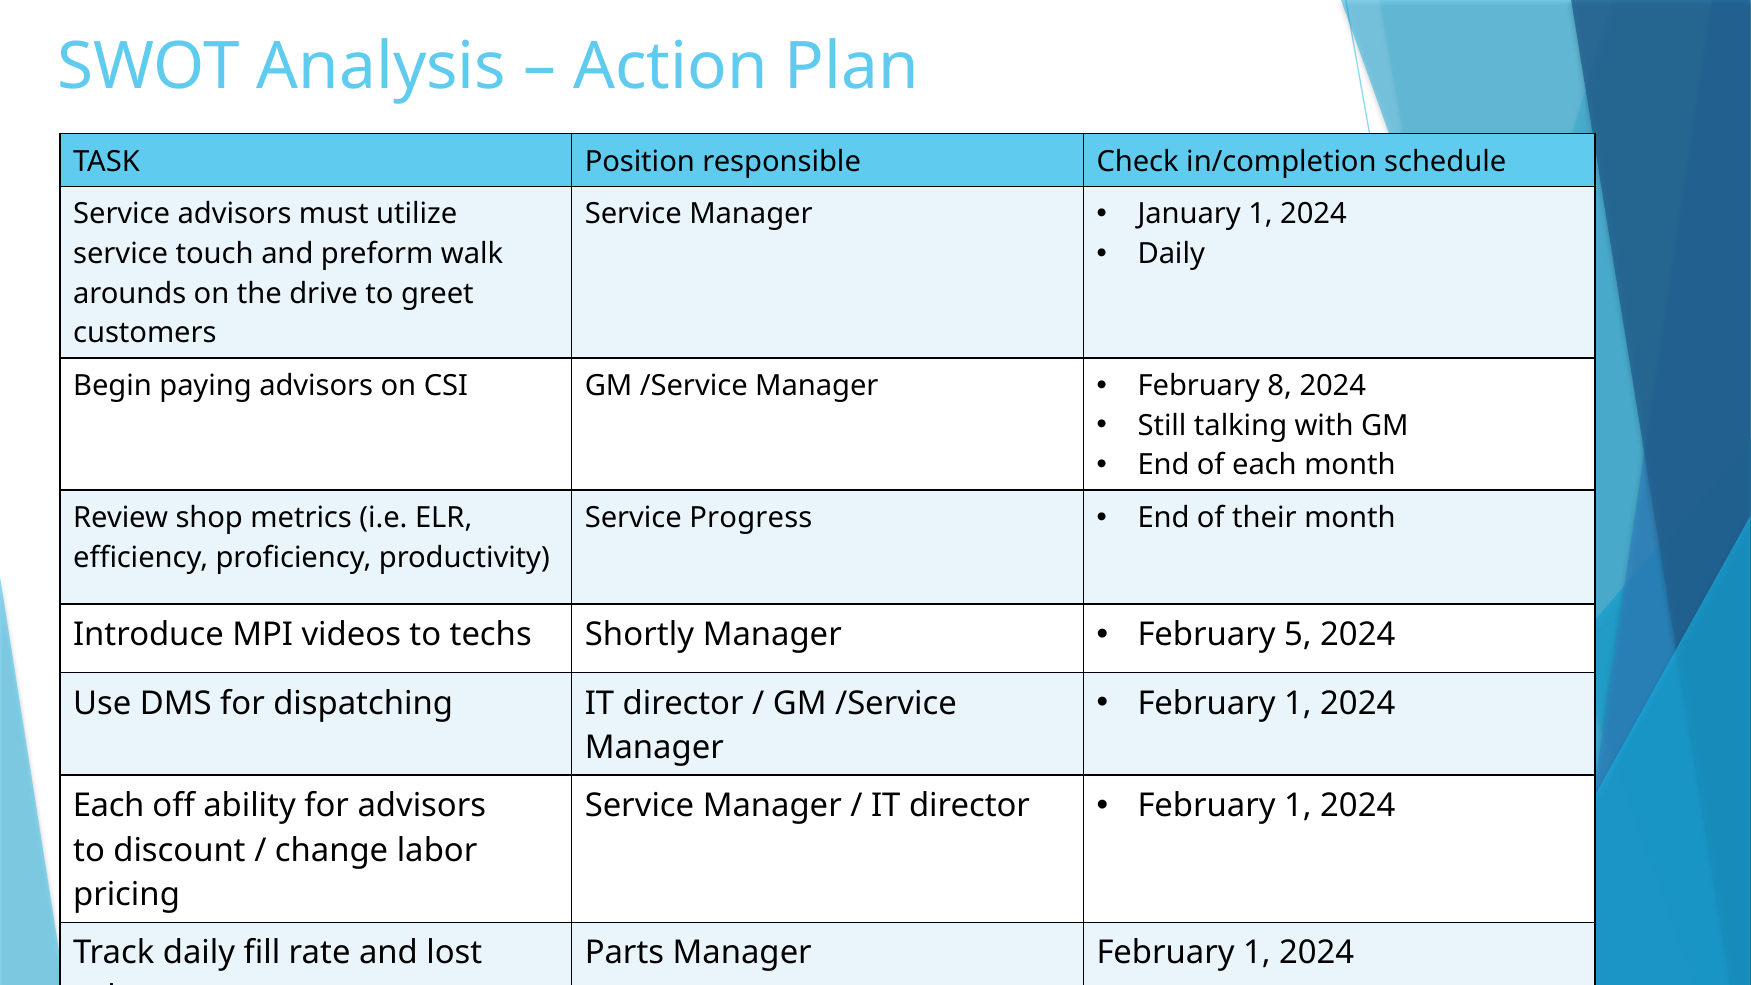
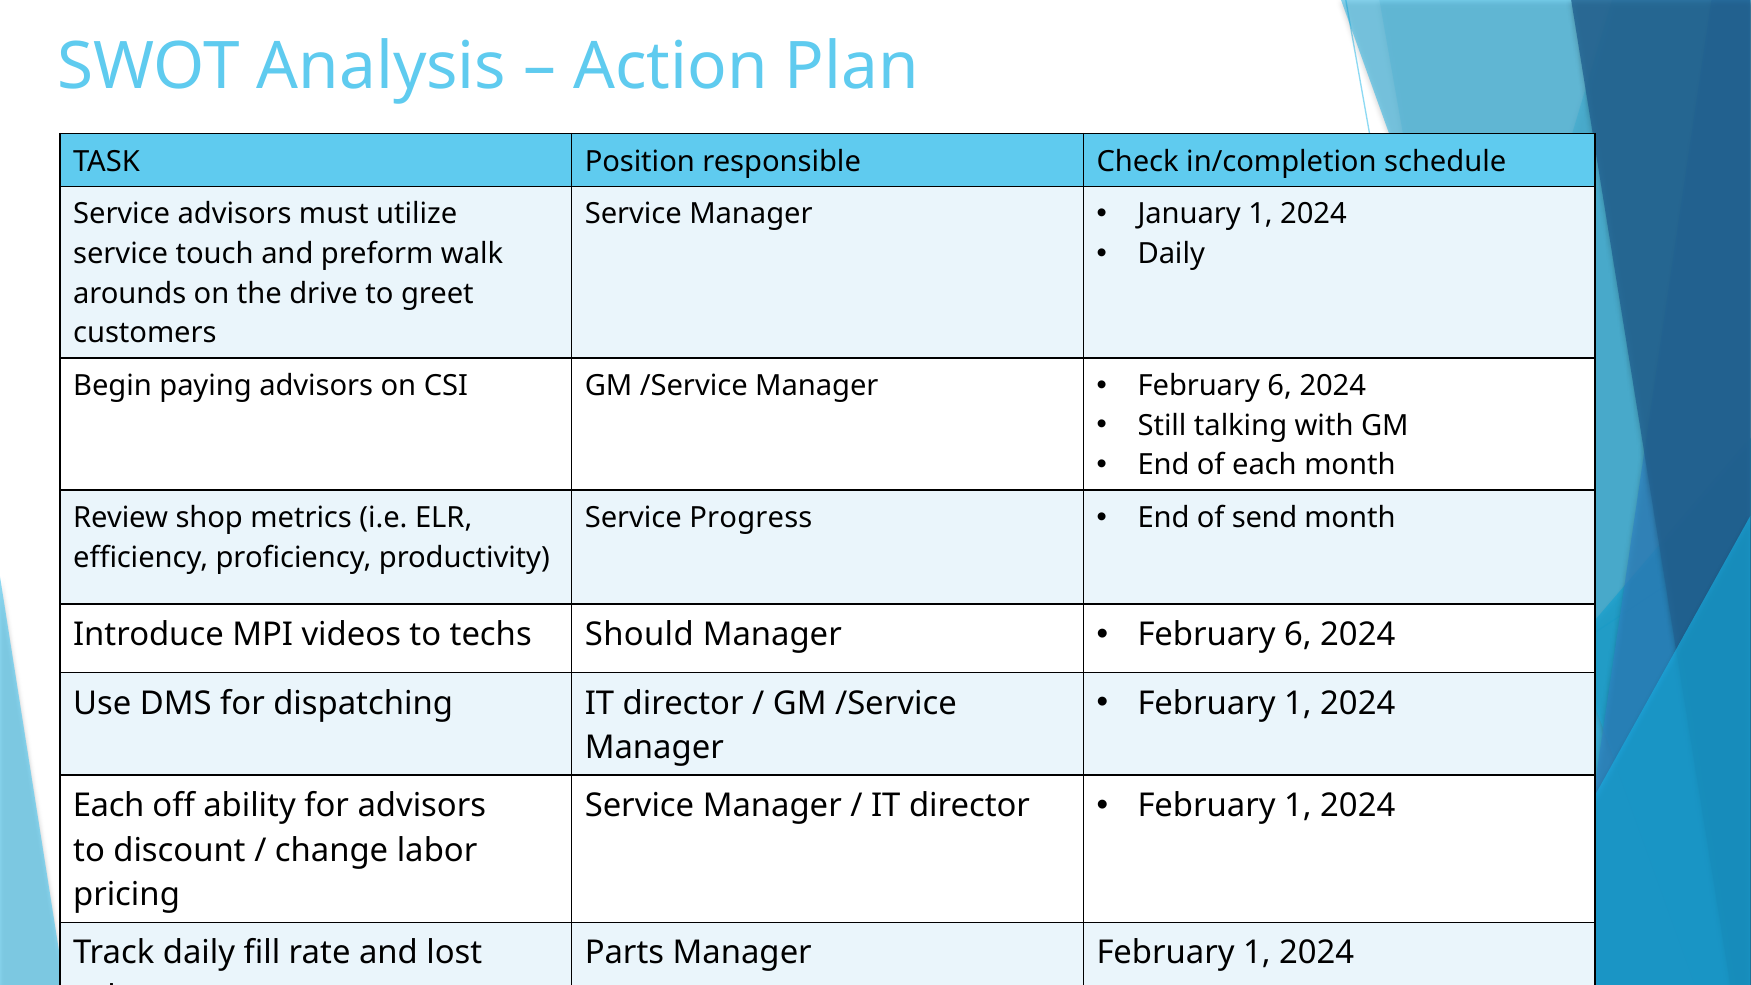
8 at (1280, 386): 8 -> 6
their: their -> send
Shortly: Shortly -> Should
5 at (1298, 635): 5 -> 6
